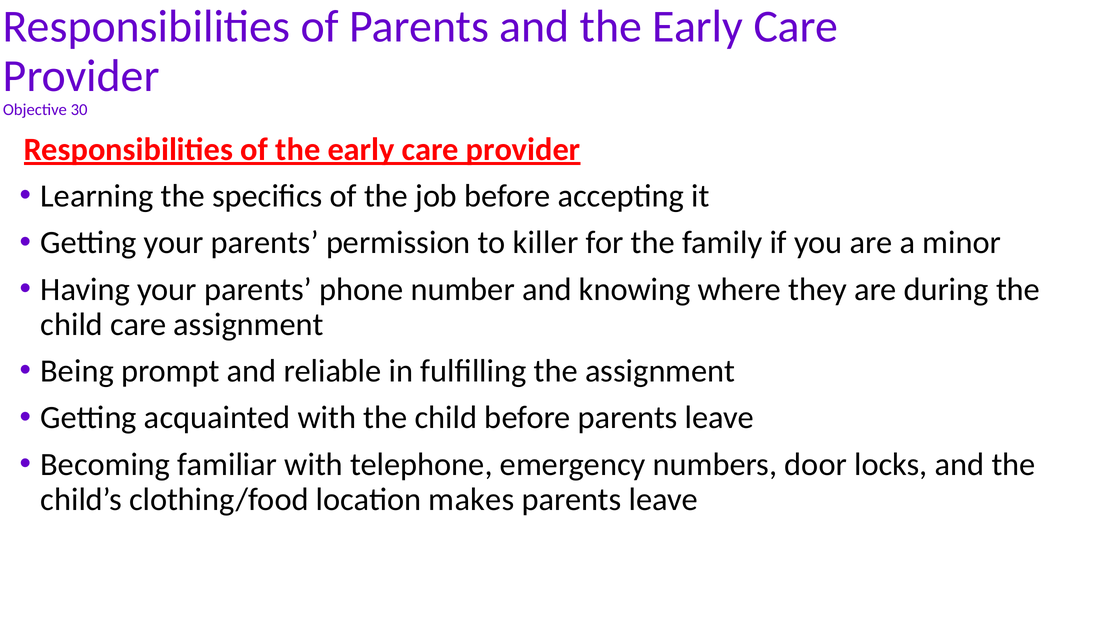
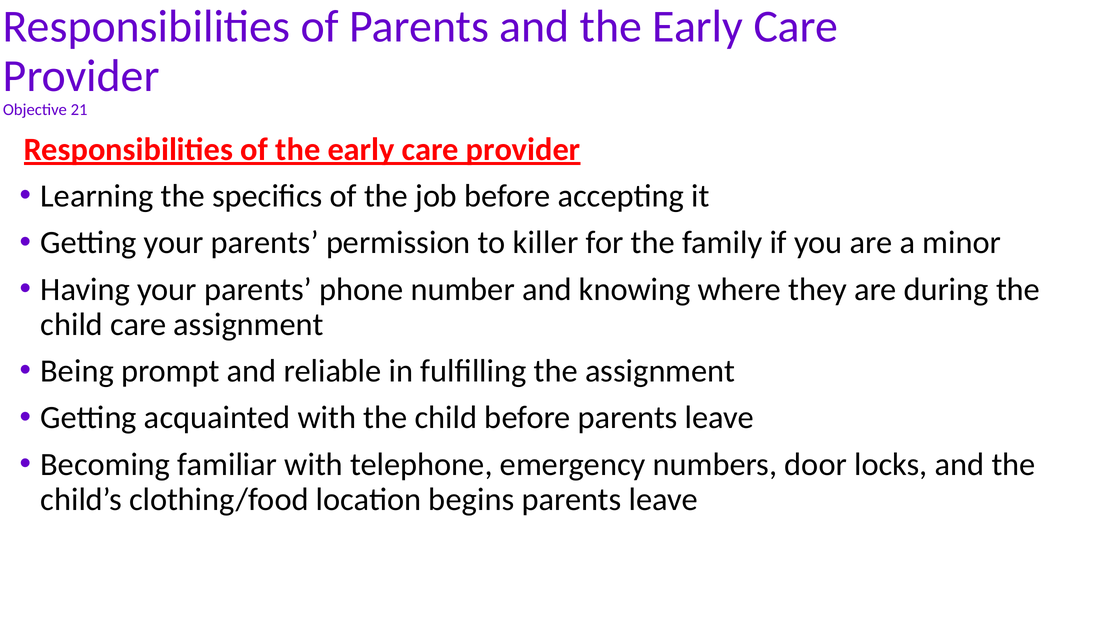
30: 30 -> 21
makes: makes -> begins
